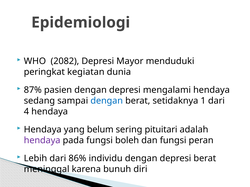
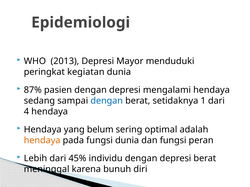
2082: 2082 -> 2013
pituitari: pituitari -> optimal
hendaya at (42, 141) colour: purple -> orange
fungsi boleh: boleh -> dunia
86%: 86% -> 45%
